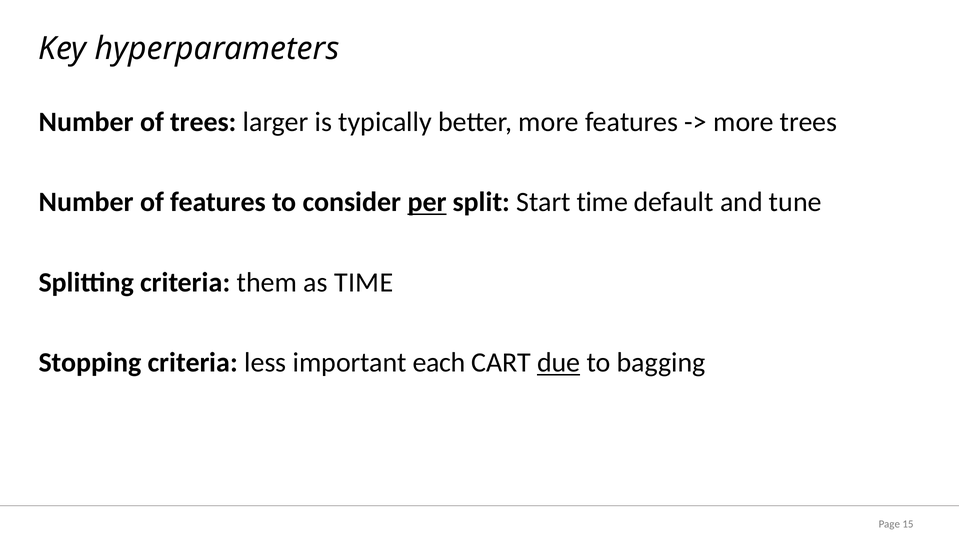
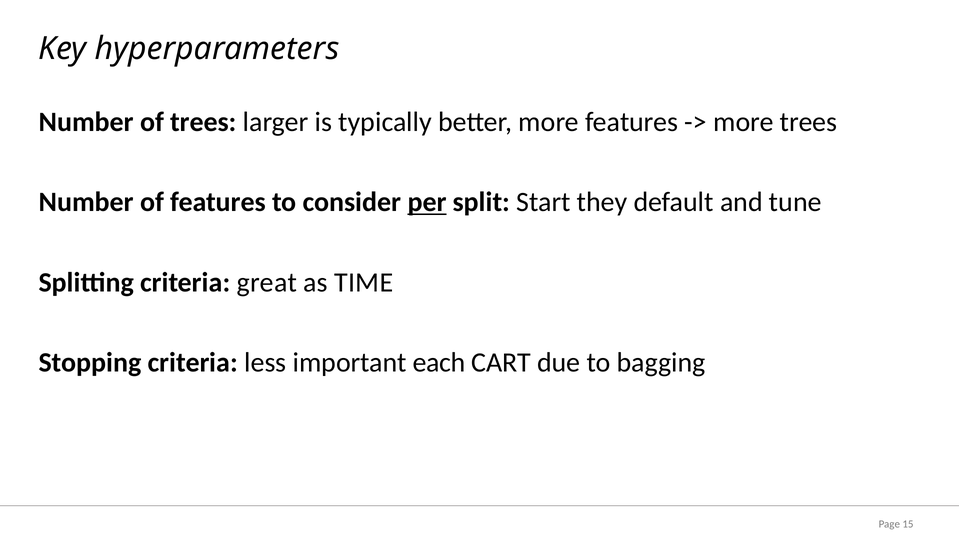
Start time: time -> they
them: them -> great
due underline: present -> none
